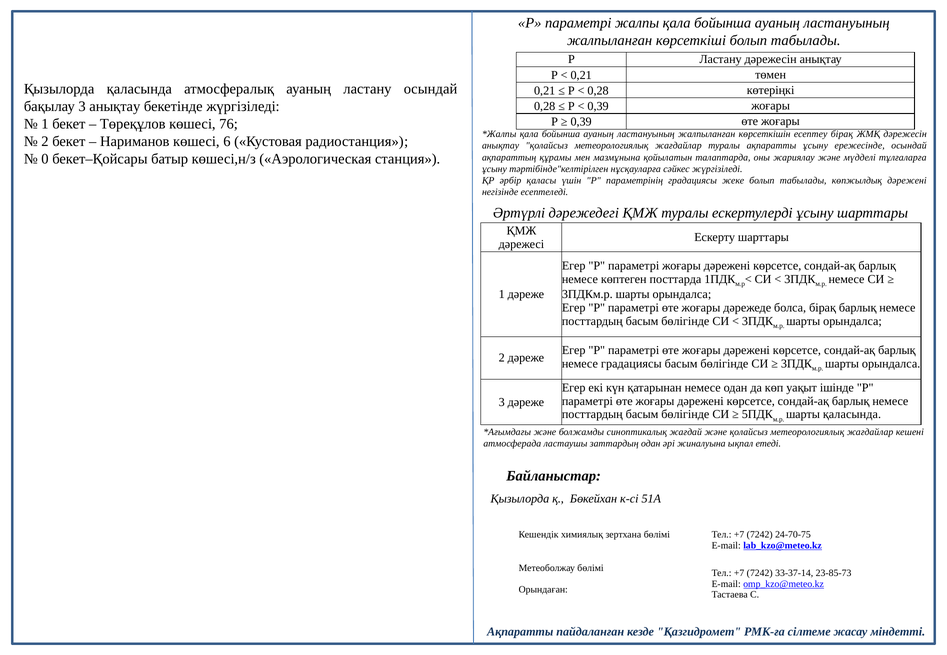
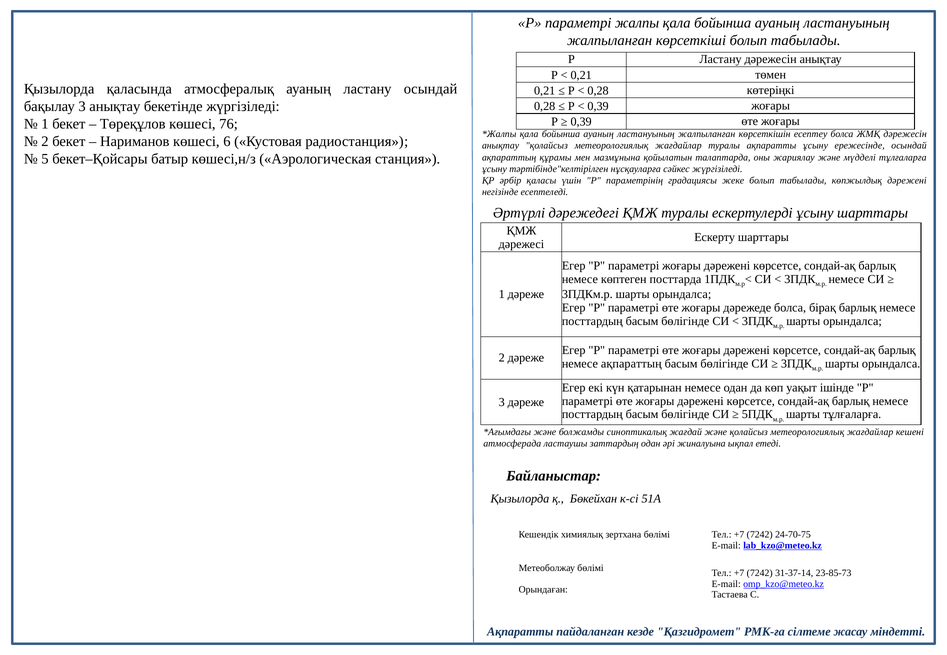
есептеу бірақ: бірақ -> болса
0: 0 -> 5
немесе градациясы: градациясы -> ақпараттың
шарты қаласында: қаласында -> тұлғаларға
33-37-14: 33-37-14 -> 31-37-14
